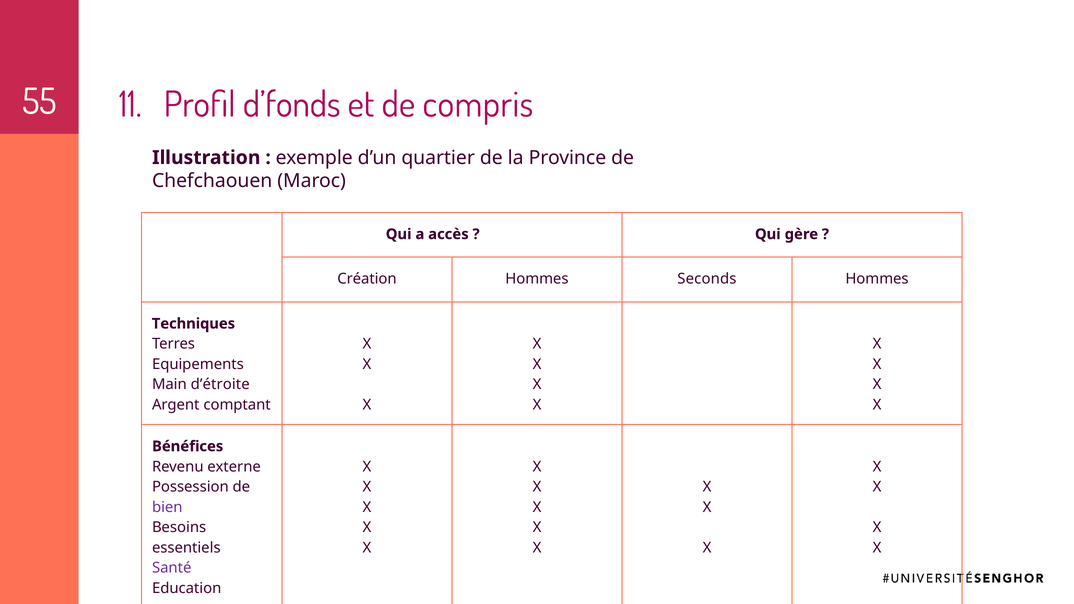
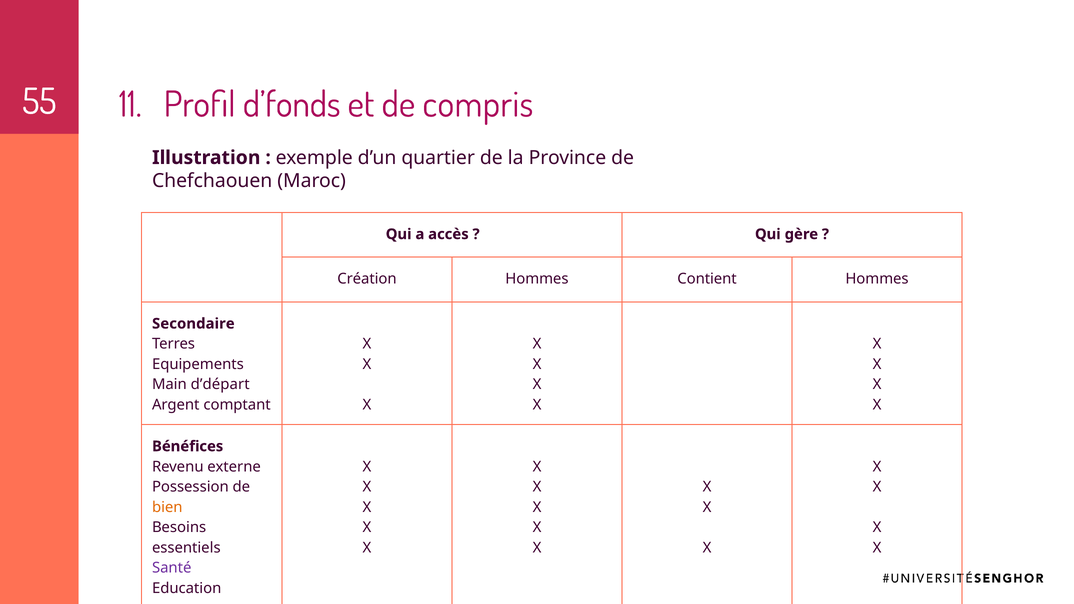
Seconds: Seconds -> Contient
Techniques: Techniques -> Secondaire
d’étroite: d’étroite -> d’départ
bien colour: purple -> orange
